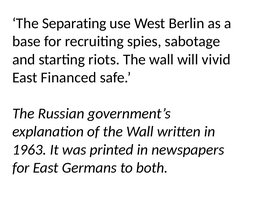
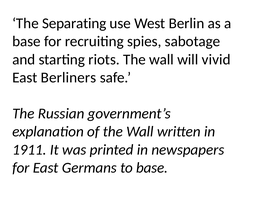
Financed: Financed -> Berliners
1963: 1963 -> 1911
to both: both -> base
